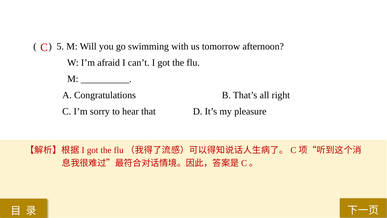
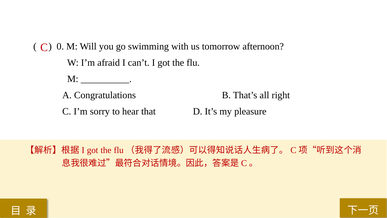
5: 5 -> 0
